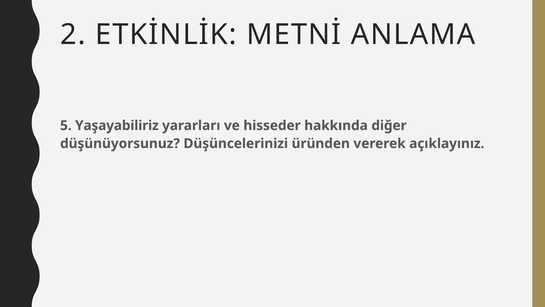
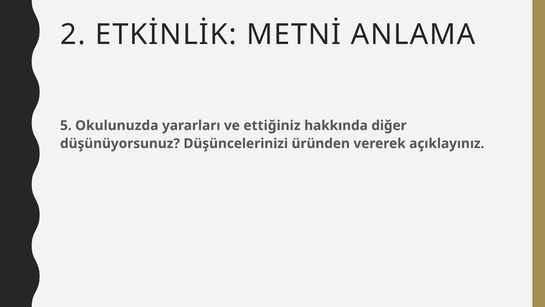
Yaşayabiliriz: Yaşayabiliriz -> Okulunuzda
hisseder: hisseder -> ettiğiniz
